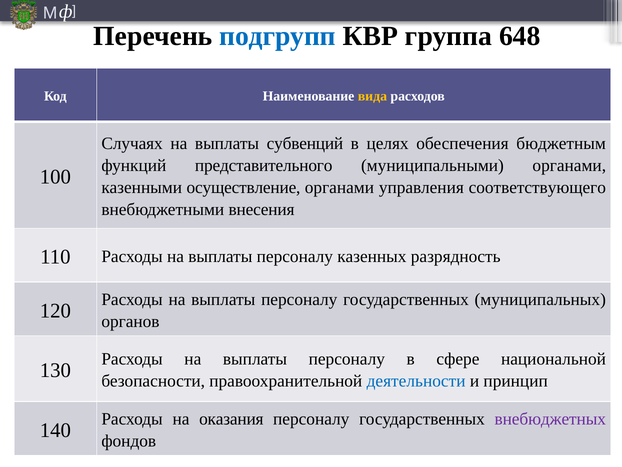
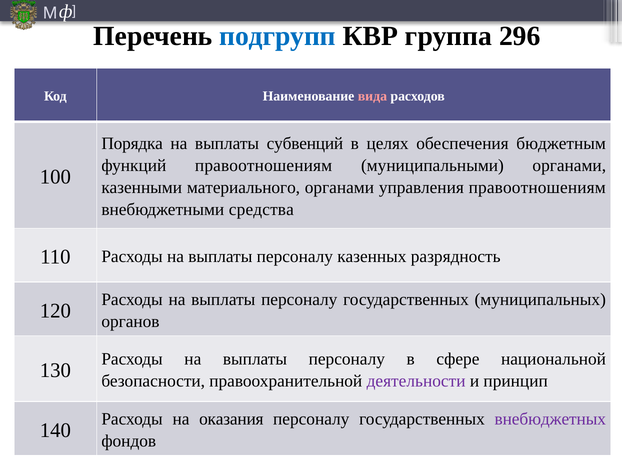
648: 648 -> 296
вида colour: yellow -> pink
Случаях: Случаях -> Порядка
функций представительного: представительного -> правоотношениям
осуществление: осуществление -> материального
управления соответствующего: соответствующего -> правоотношениям
внесения: внесения -> средства
деятельности colour: blue -> purple
